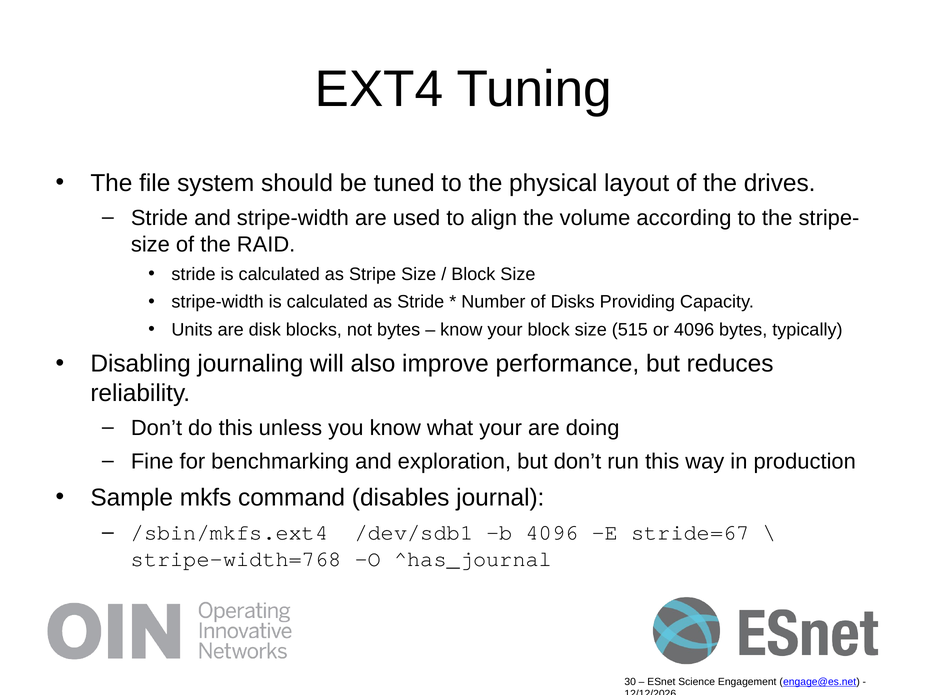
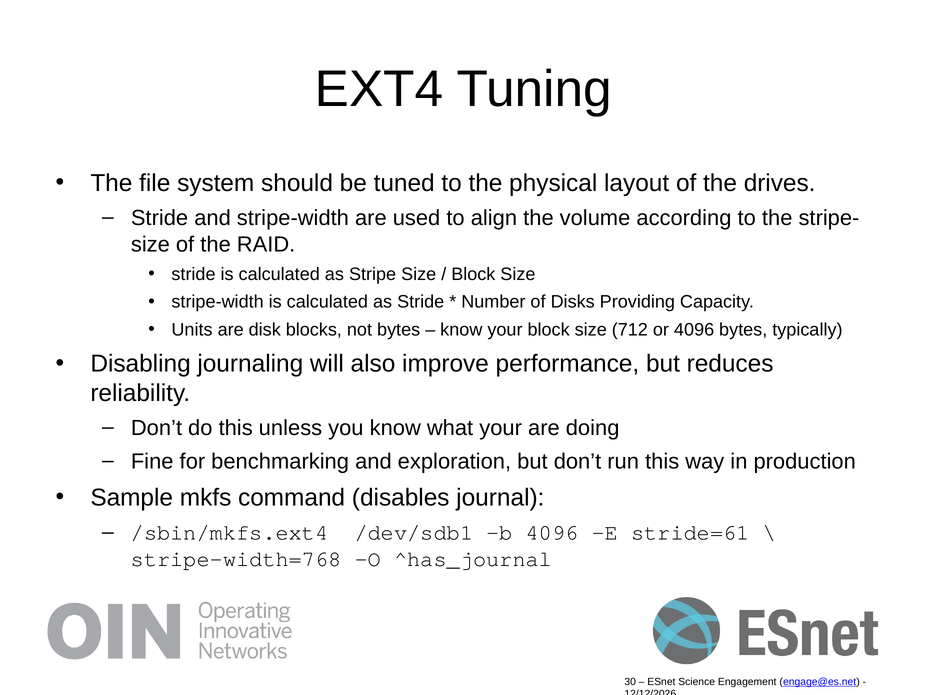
515: 515 -> 712
stride=67: stride=67 -> stride=61
